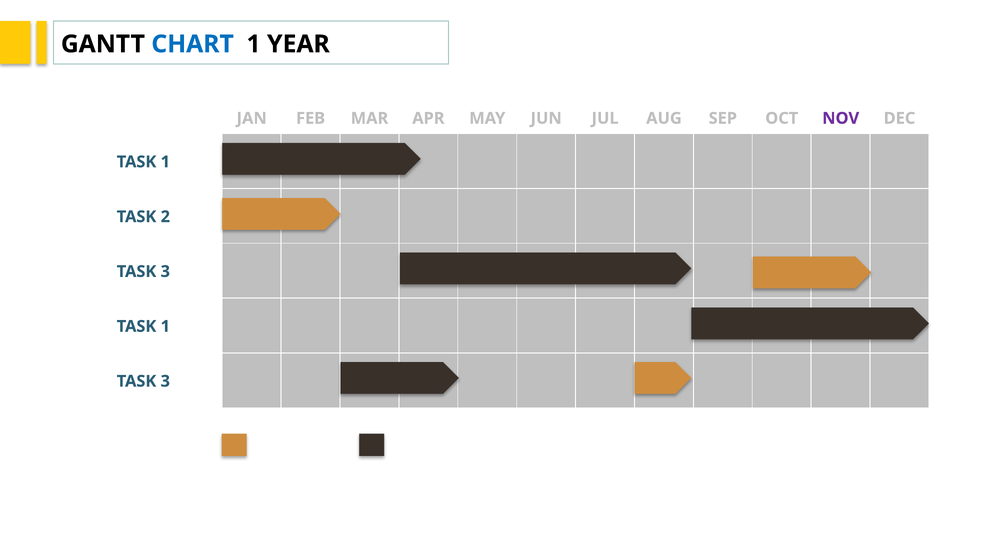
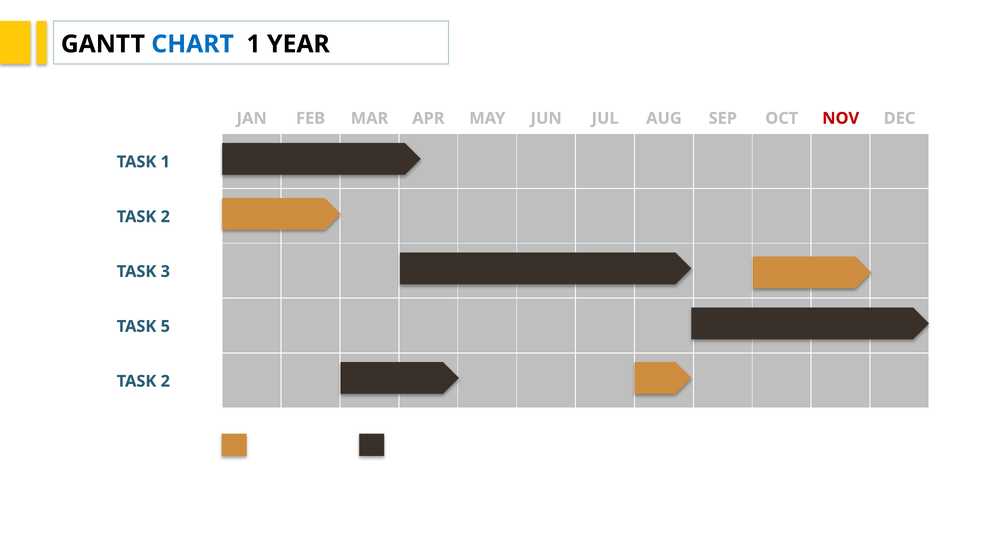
NOV colour: purple -> red
1 at (165, 327): 1 -> 5
3 at (165, 381): 3 -> 2
